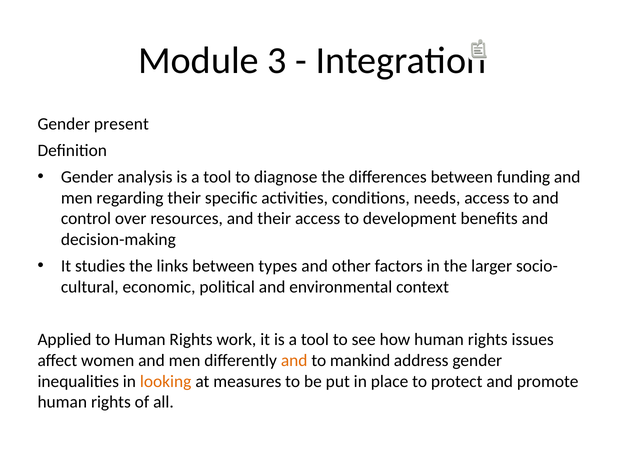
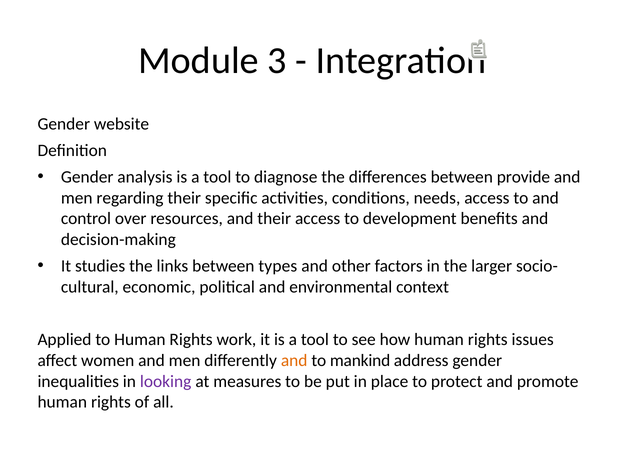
present: present -> website
funding: funding -> provide
looking colour: orange -> purple
